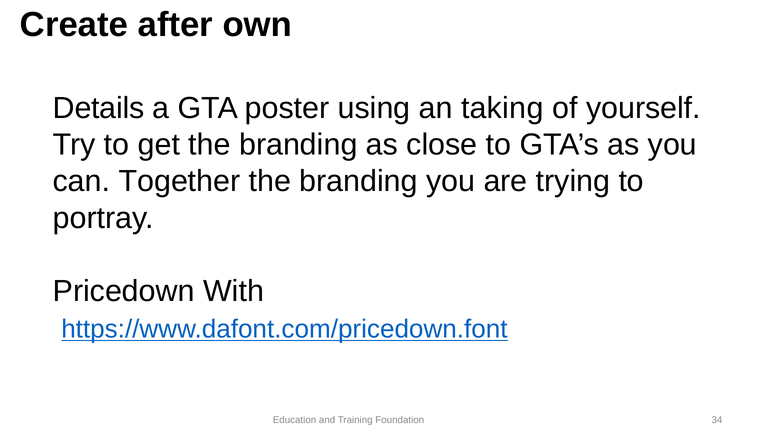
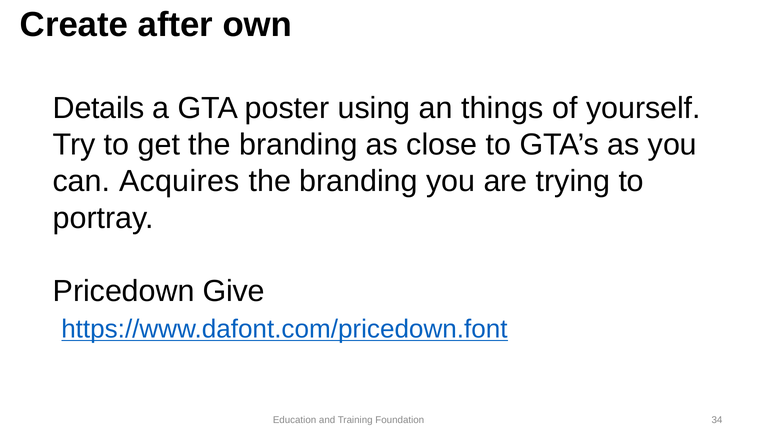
taking: taking -> things
Together: Together -> Acquires
With: With -> Give
